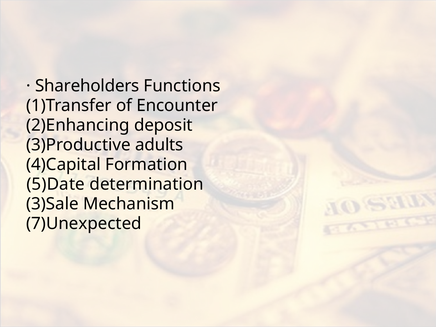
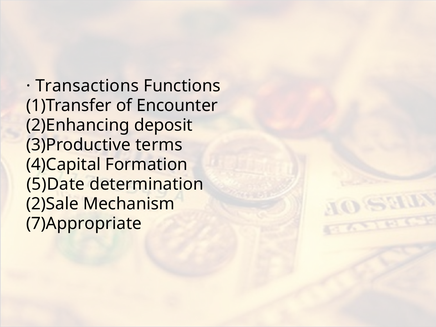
Shareholders: Shareholders -> Transactions
adults: adults -> terms
3)Sale: 3)Sale -> 2)Sale
7)Unexpected: 7)Unexpected -> 7)Appropriate
